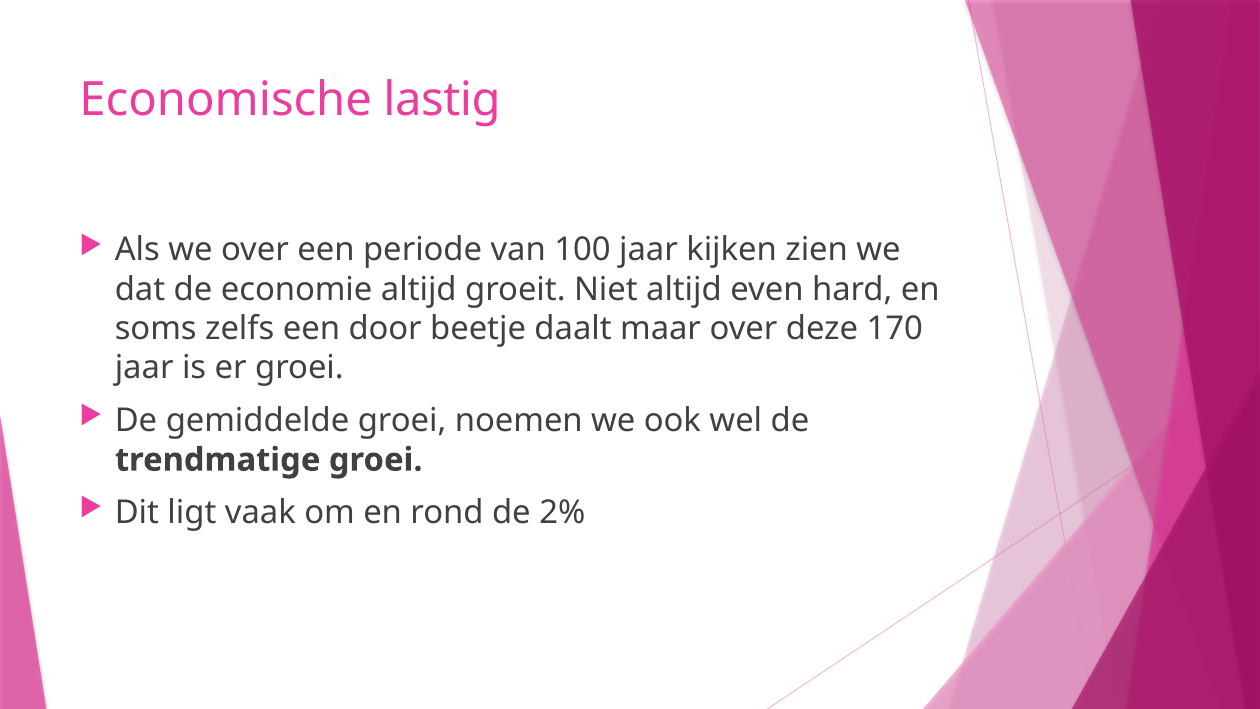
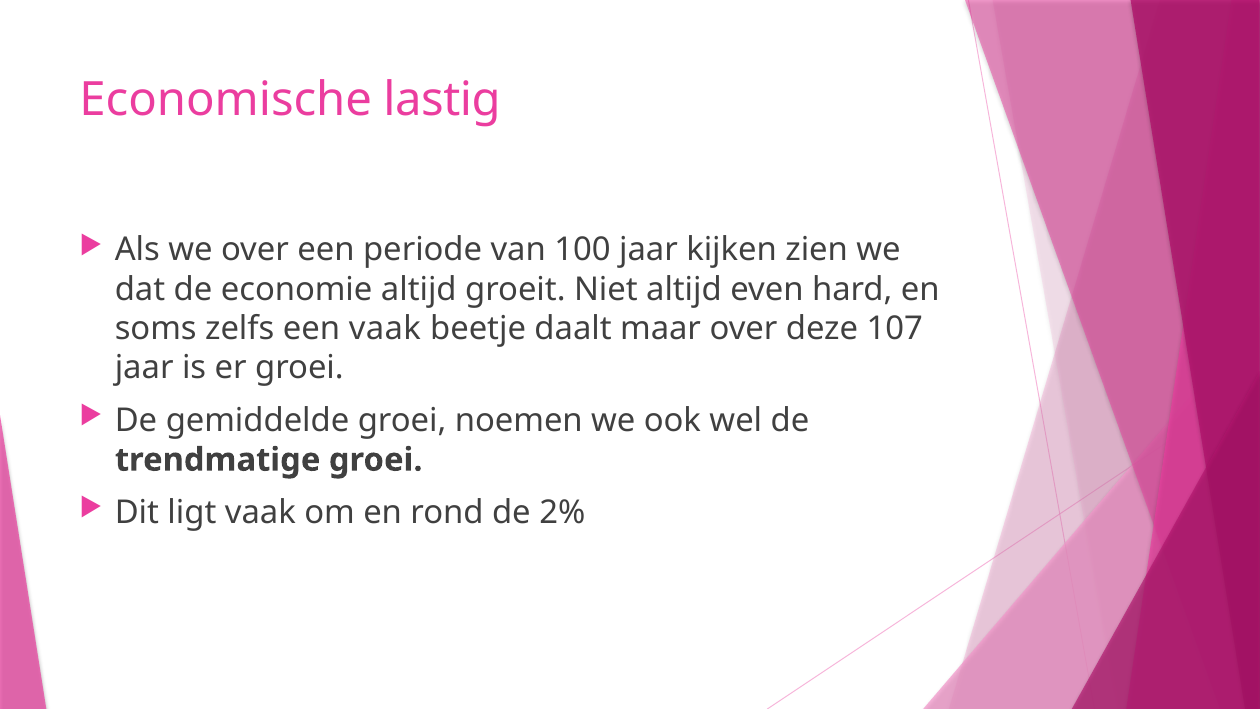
een door: door -> vaak
170: 170 -> 107
